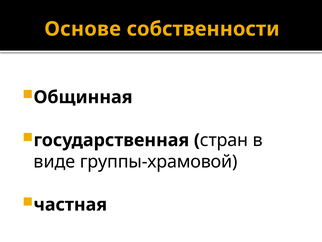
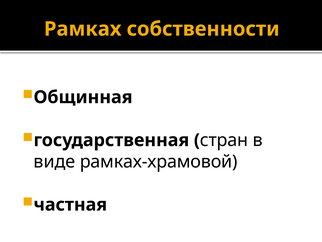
Основе: Основе -> Рамках
группы-храмовой: группы-храмовой -> рамках-храмовой
